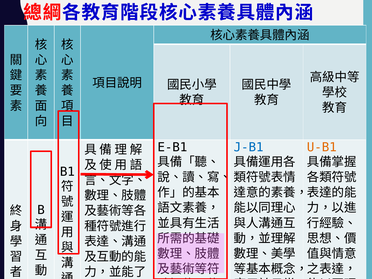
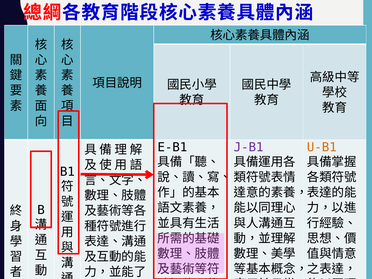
J-B1 colour: blue -> purple
